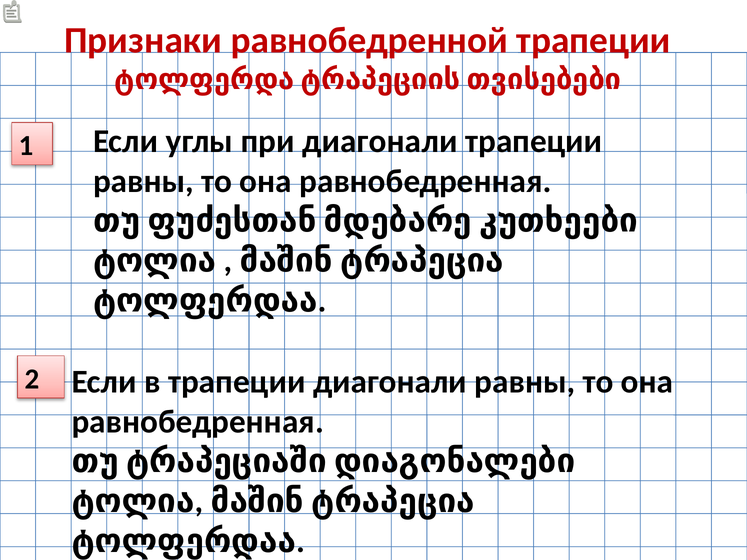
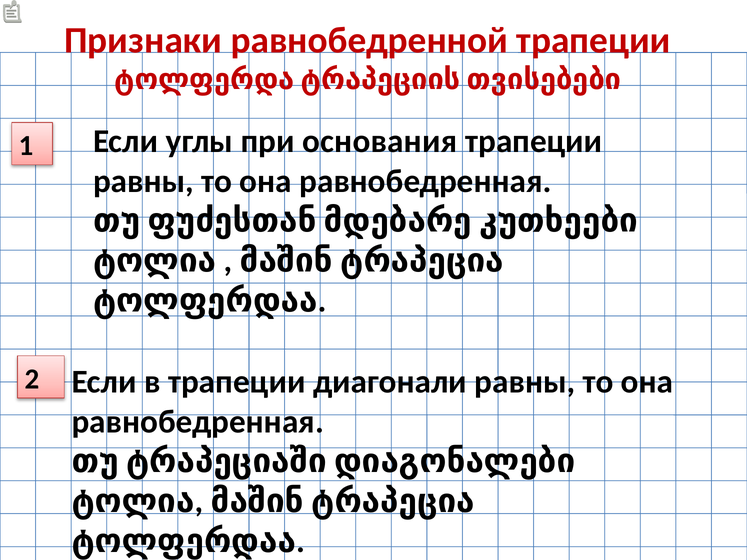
при диагонали: диагонали -> основания
